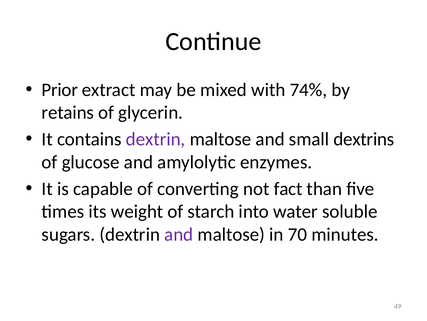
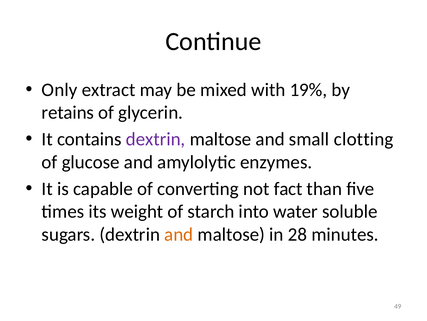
Prior: Prior -> Only
74%: 74% -> 19%
dextrins: dextrins -> clotting
and at (179, 234) colour: purple -> orange
70: 70 -> 28
